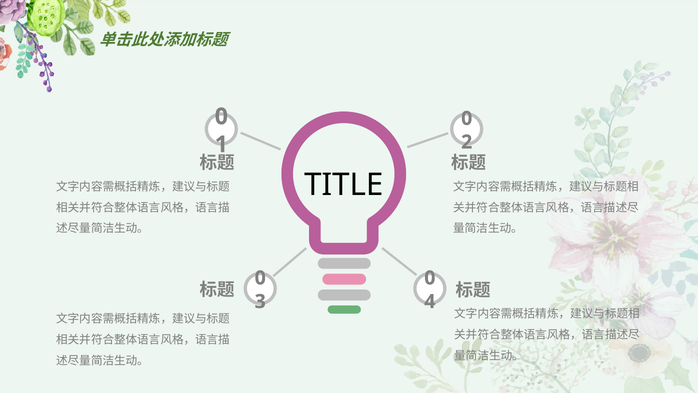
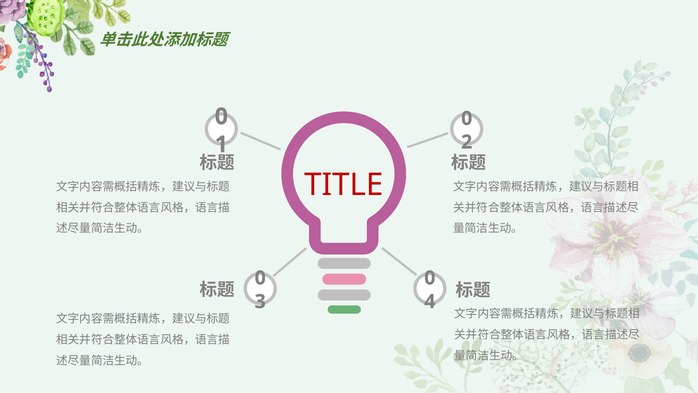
TITLE colour: black -> red
